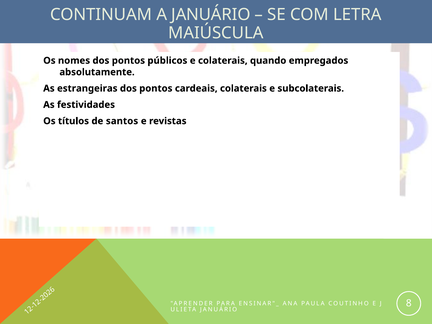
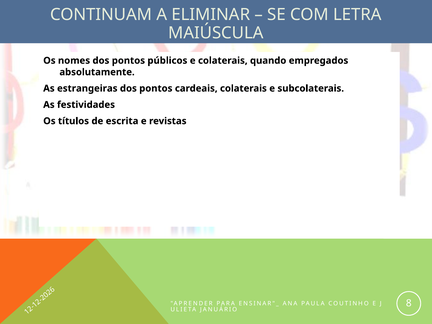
A JANUÁRIO: JANUÁRIO -> ELIMINAR
santos: santos -> escrita
